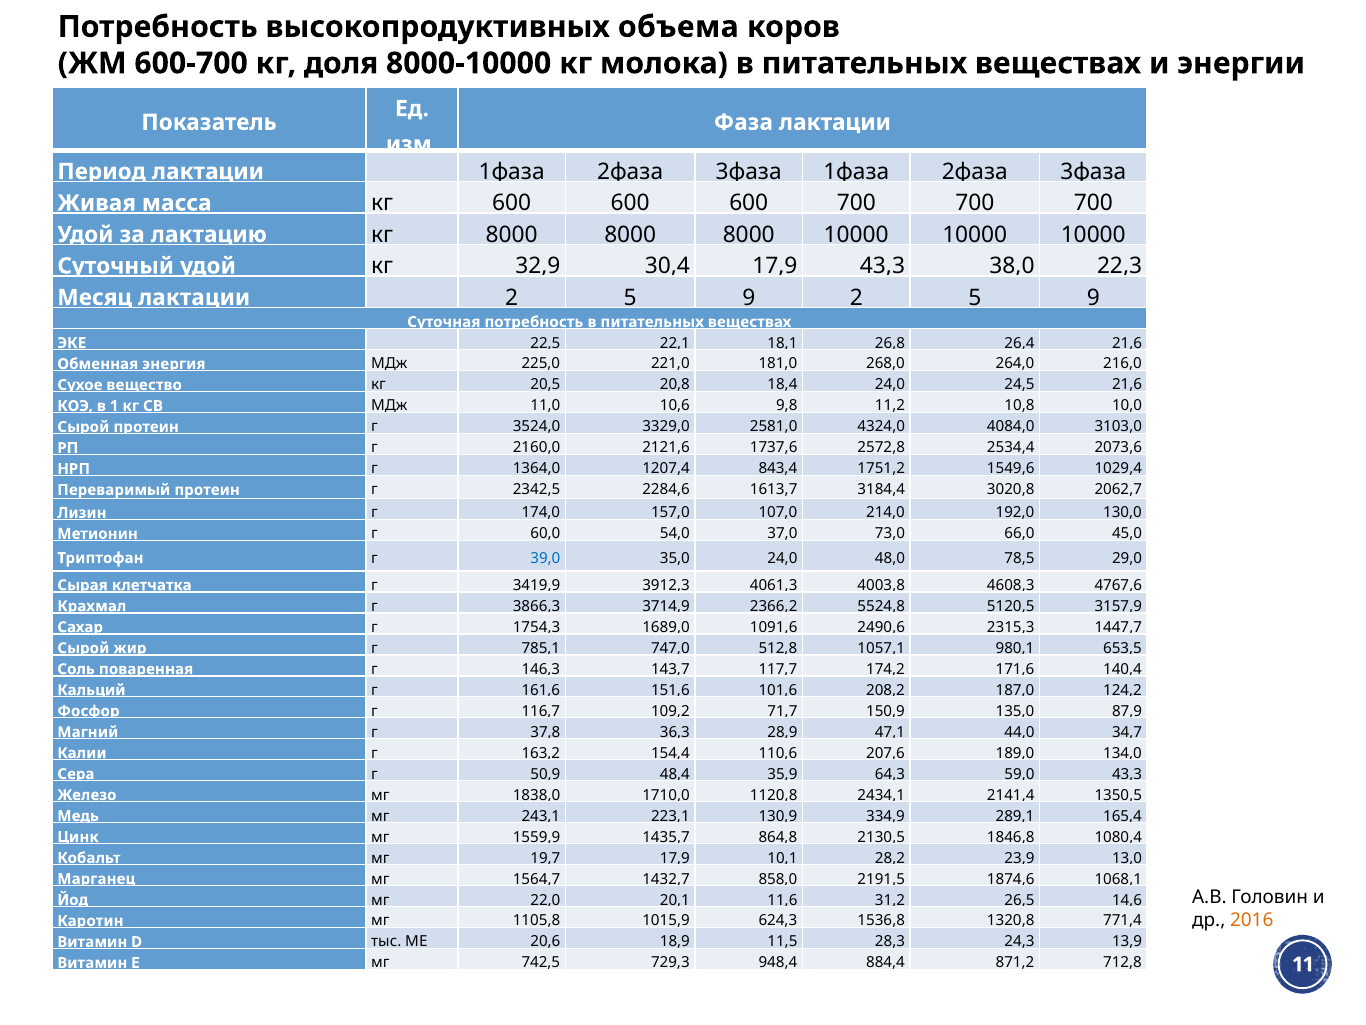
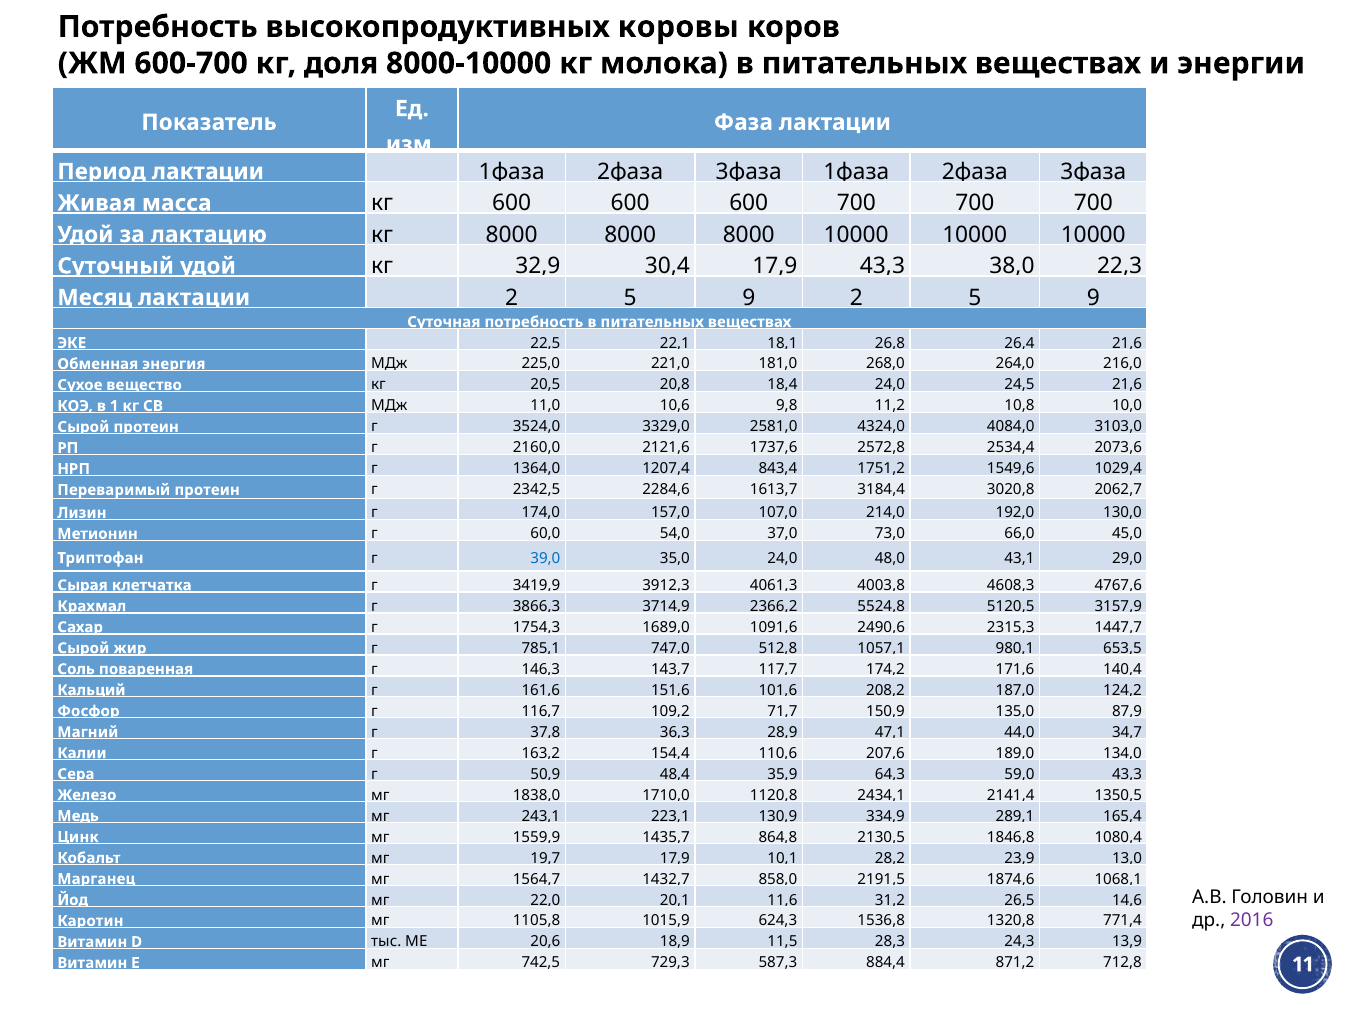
объема: объема -> коровы
78,5: 78,5 -> 43,1
2016 colour: orange -> purple
948,4: 948,4 -> 587,3
